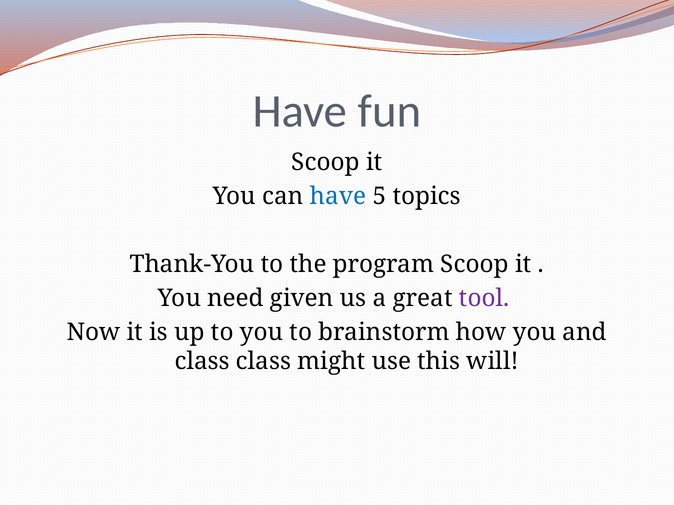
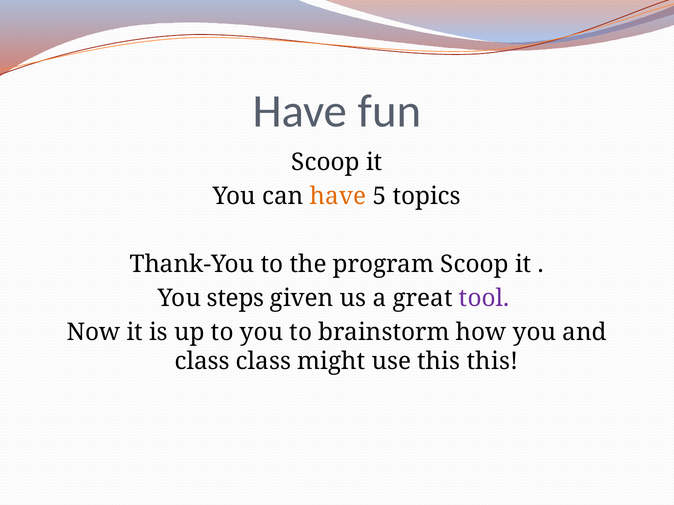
have at (338, 196) colour: blue -> orange
need: need -> steps
this will: will -> this
